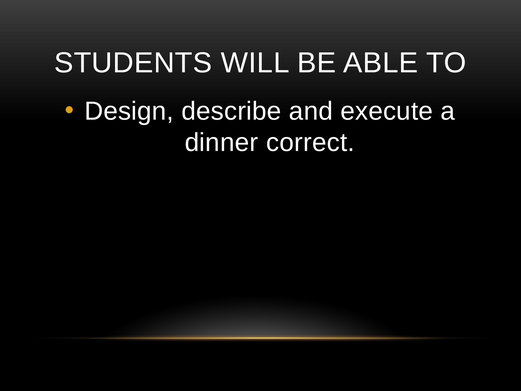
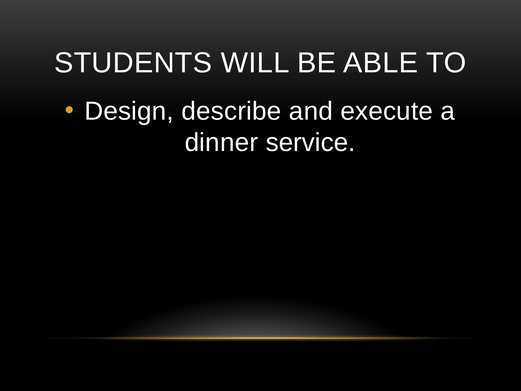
correct: correct -> service
